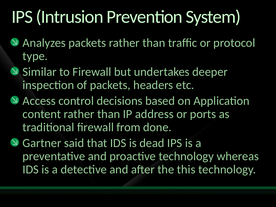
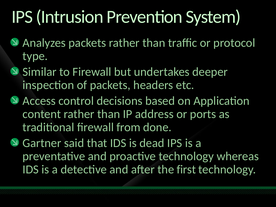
this: this -> first
